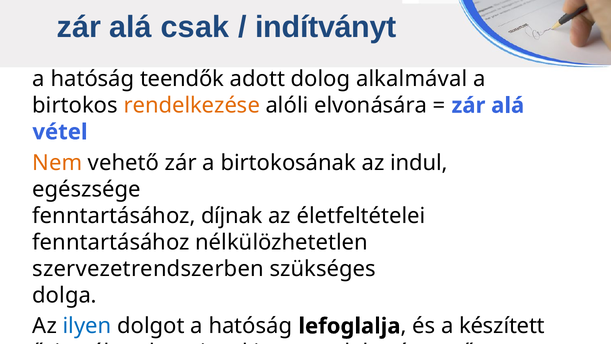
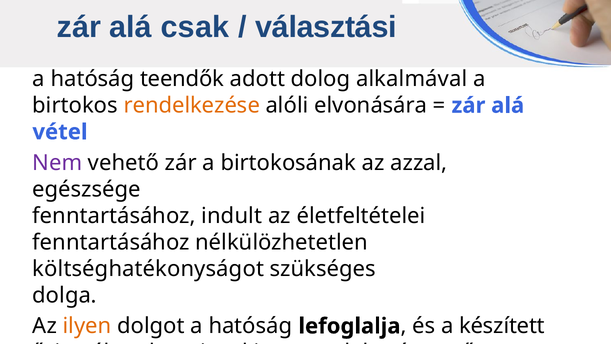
indítványt: indítványt -> választási
Nem colour: orange -> purple
indul: indul -> azzal
díjnak: díjnak -> indult
szervezetrendszerben: szervezetrendszerben -> költséghatékonyságot
ilyen colour: blue -> orange
